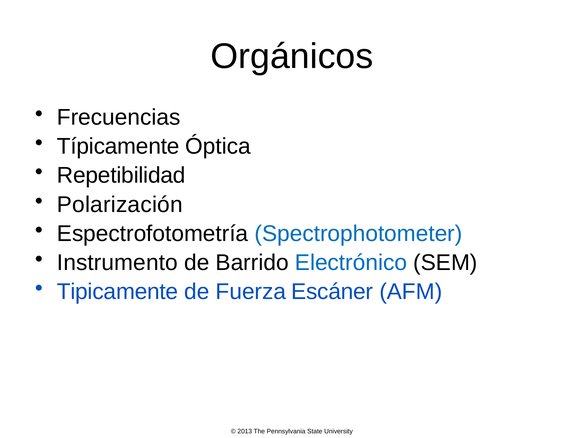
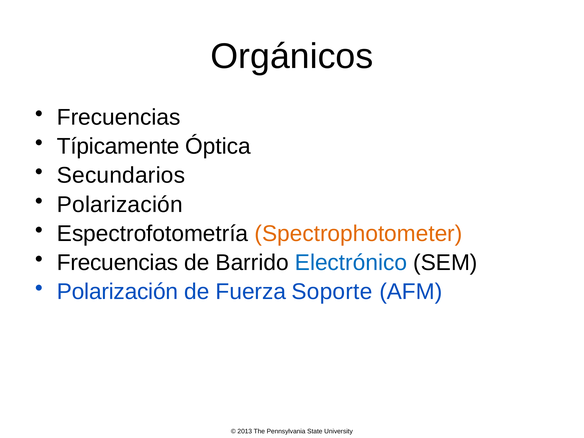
Repetibilidad: Repetibilidad -> Secundarios
Spectrophotometer colour: blue -> orange
Instrumento at (117, 263): Instrumento -> Frecuencias
Tipicamente at (118, 292): Tipicamente -> Polarización
Escáner: Escáner -> Soporte
